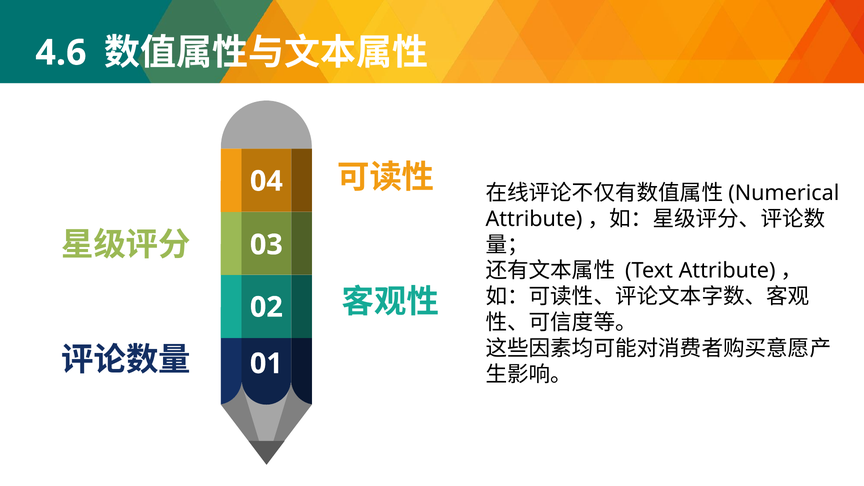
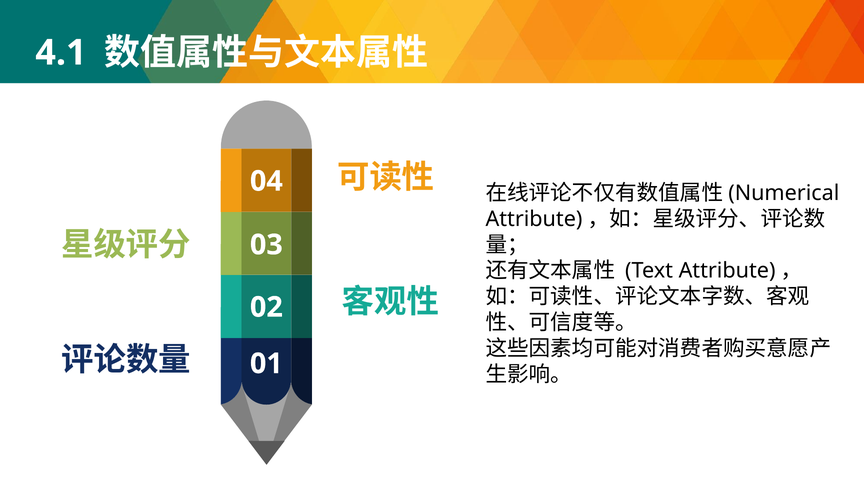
4.6: 4.6 -> 4.1
